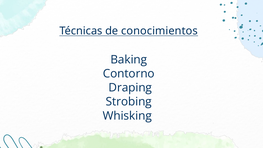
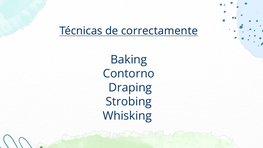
conocimientos: conocimientos -> correctamente
